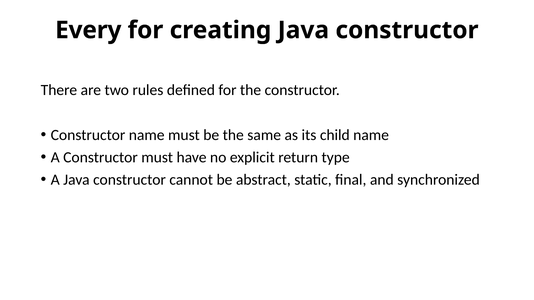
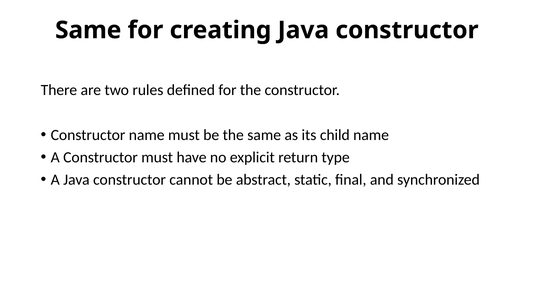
Every at (88, 30): Every -> Same
